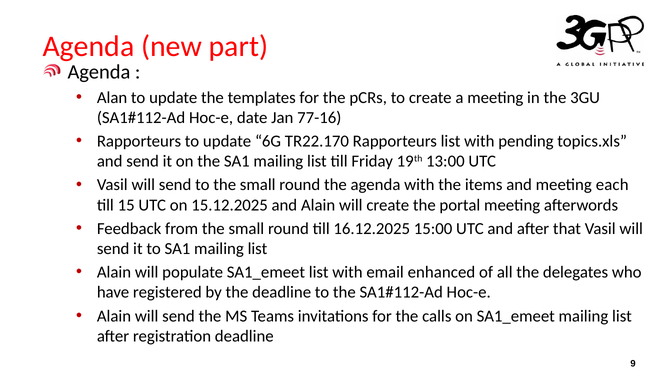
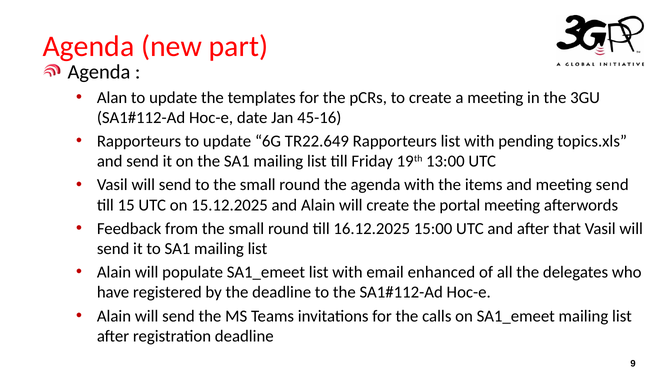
77-16: 77-16 -> 45-16
TR22.170: TR22.170 -> TR22.649
meeting each: each -> send
